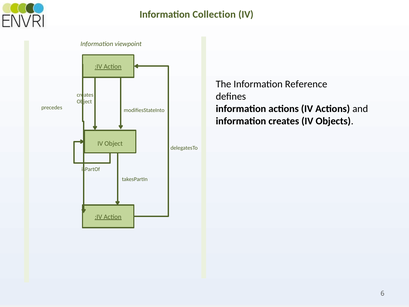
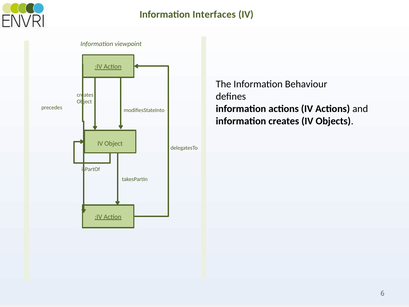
Collection: Collection -> Interfaces
Reference: Reference -> Behaviour
